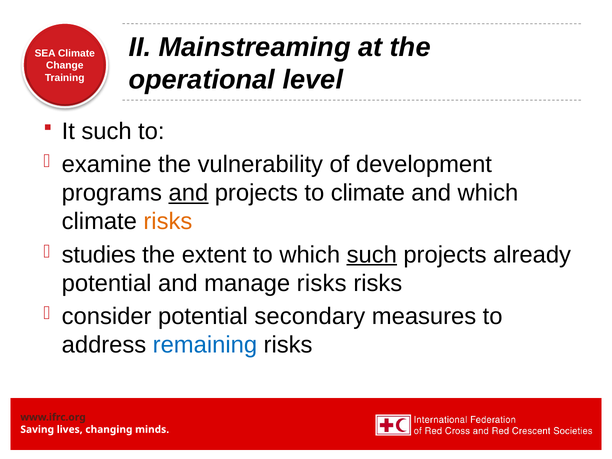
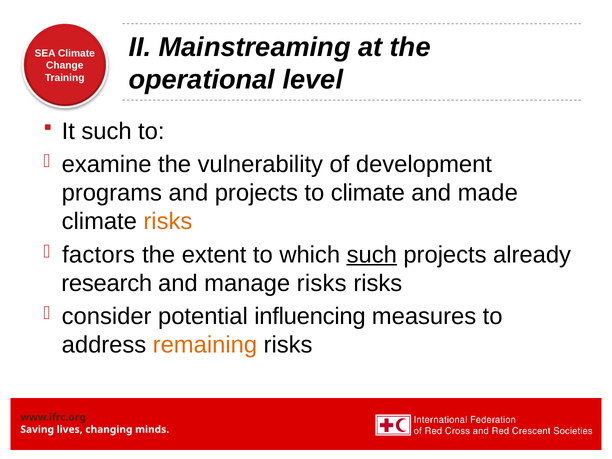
and at (188, 193) underline: present -> none
and which: which -> made
studies: studies -> factors
potential at (107, 283): potential -> research
secondary: secondary -> influencing
remaining colour: blue -> orange
